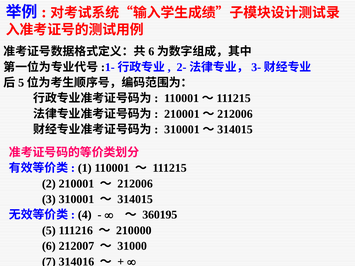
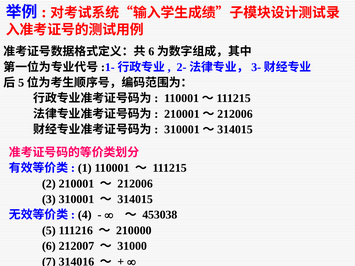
360195: 360195 -> 453038
